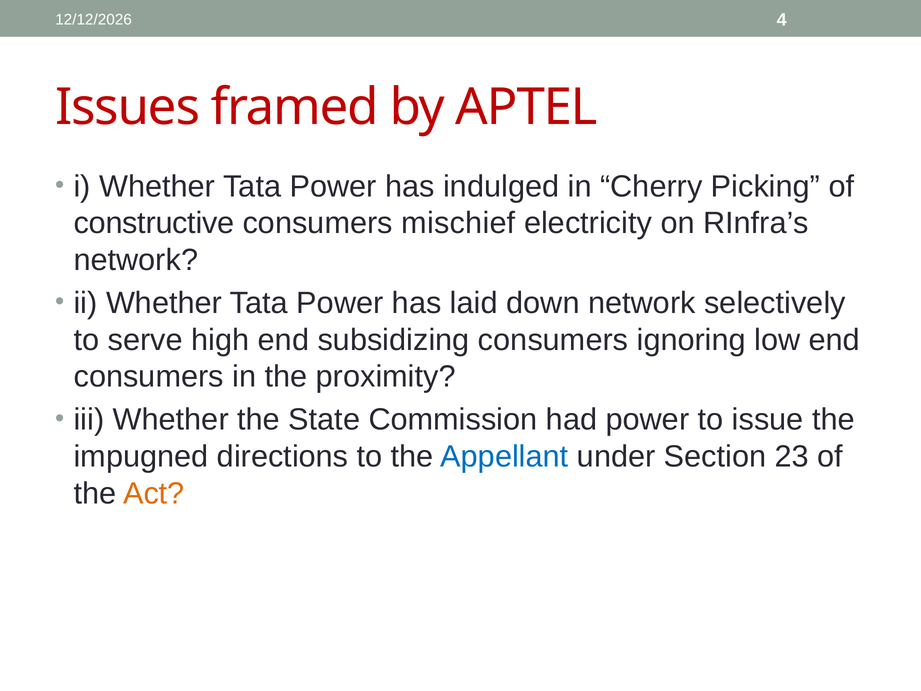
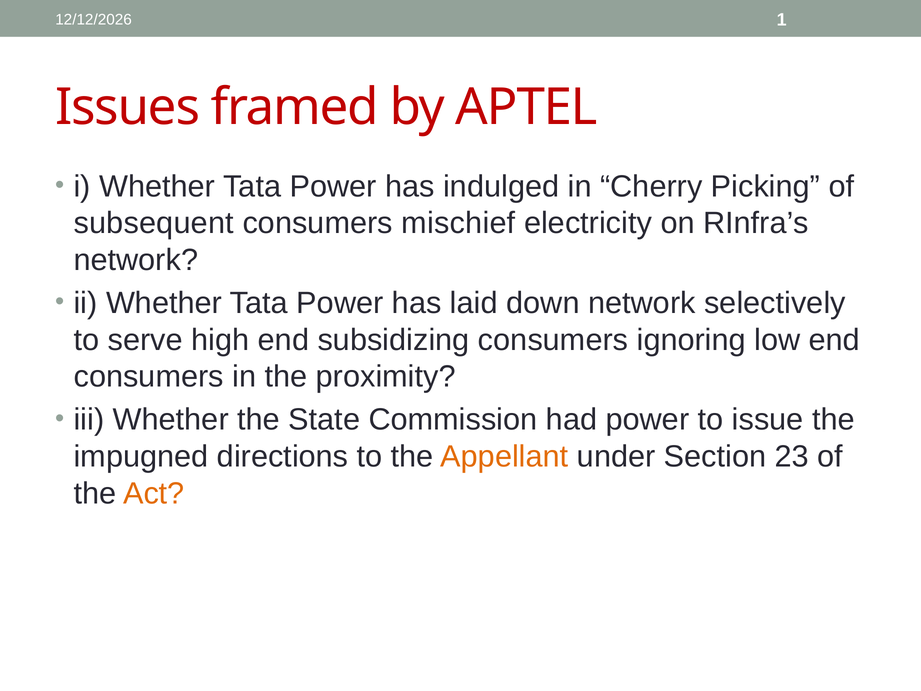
4: 4 -> 1
constructive: constructive -> subsequent
Appellant colour: blue -> orange
